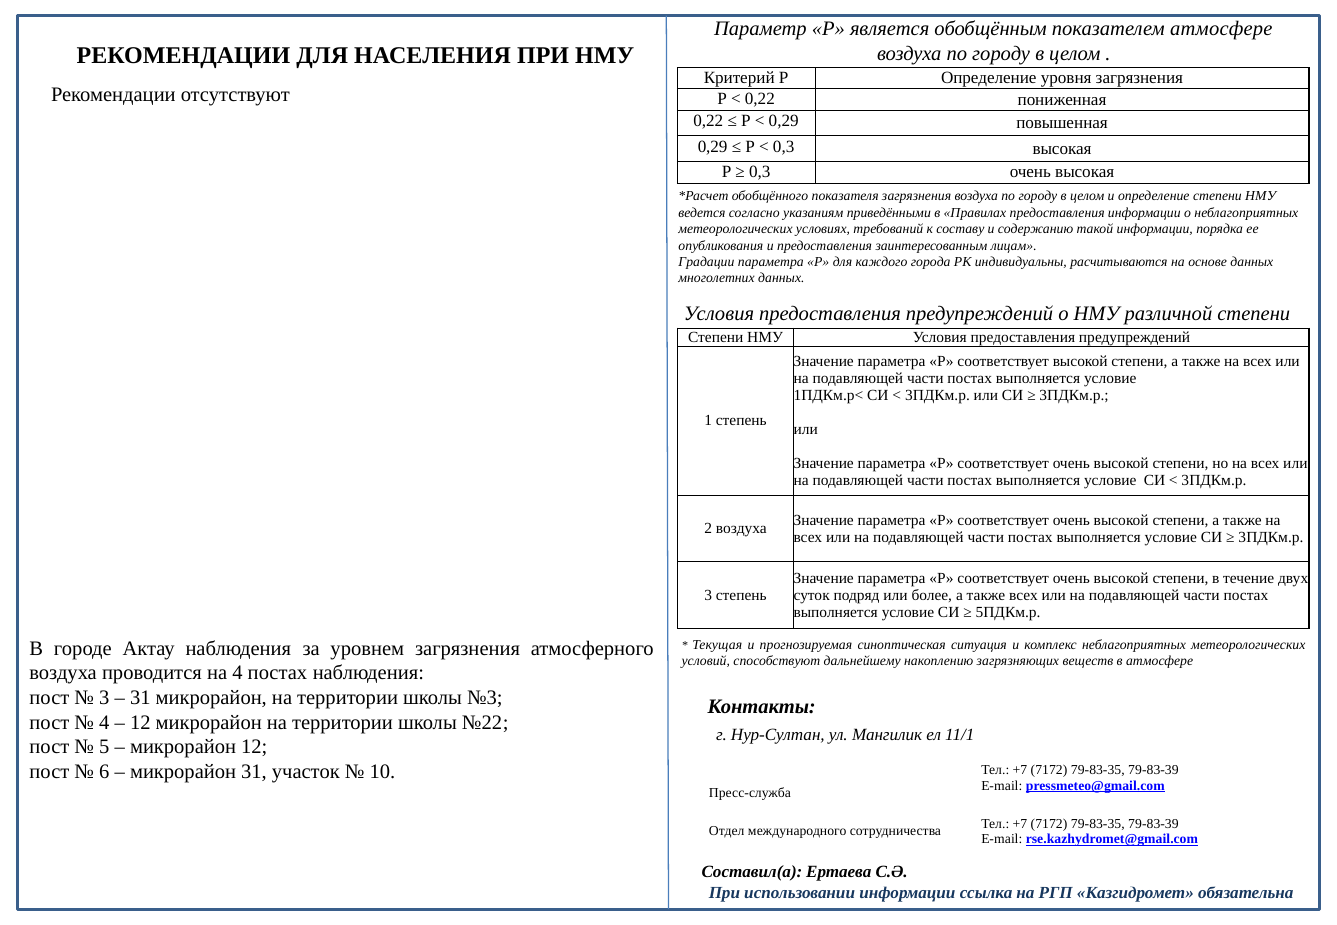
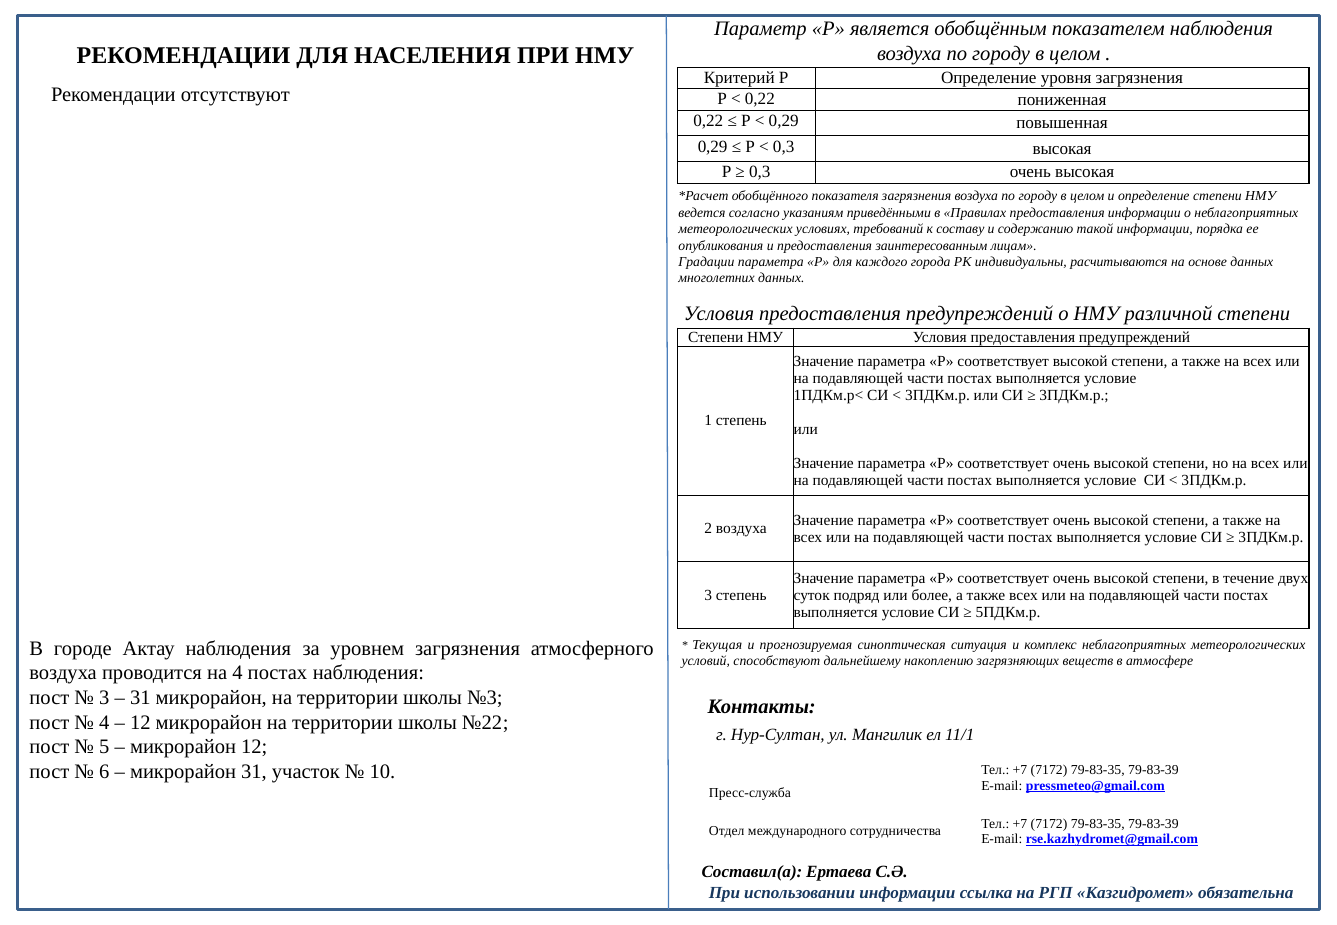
показателем атмосфере: атмосфере -> наблюдения
